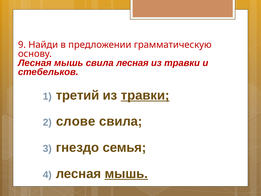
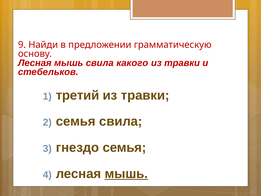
свила лесная: лесная -> какого
травки at (145, 95) underline: present -> none
слове at (76, 121): слове -> семья
